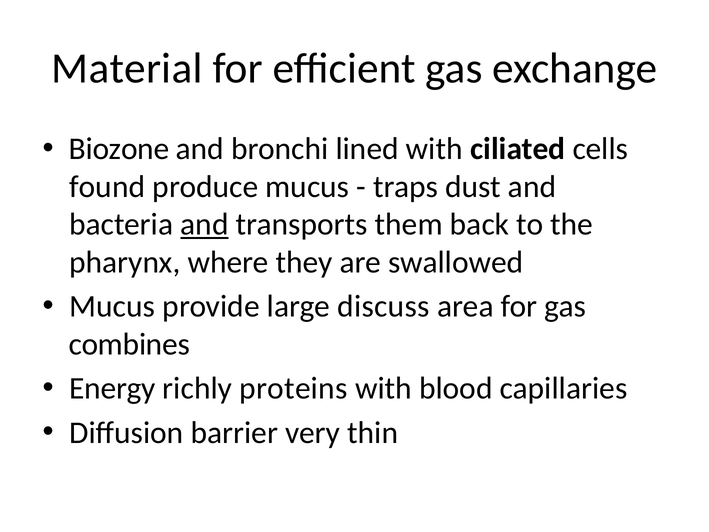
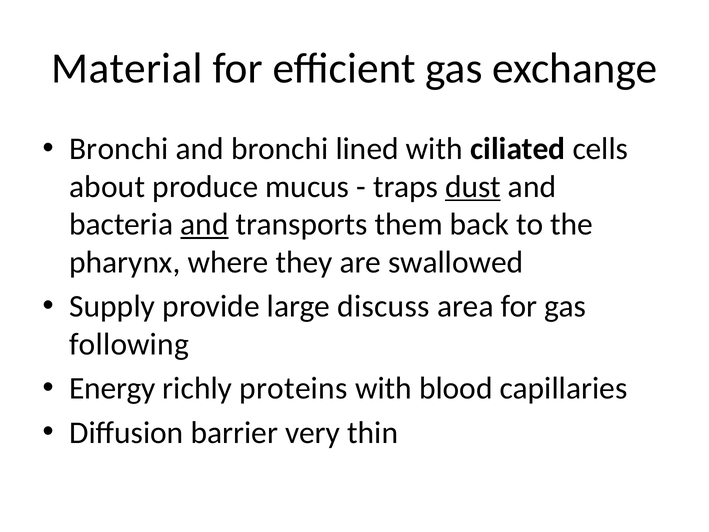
Biozone at (119, 149): Biozone -> Bronchi
found: found -> about
dust underline: none -> present
Mucus at (112, 306): Mucus -> Supply
combines: combines -> following
